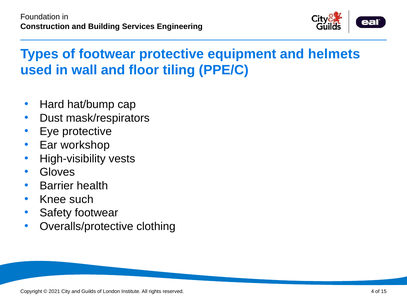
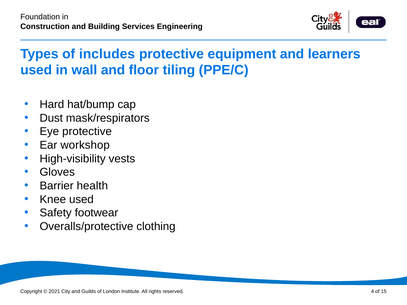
of footwear: footwear -> includes
helmets: helmets -> learners
Knee such: such -> used
